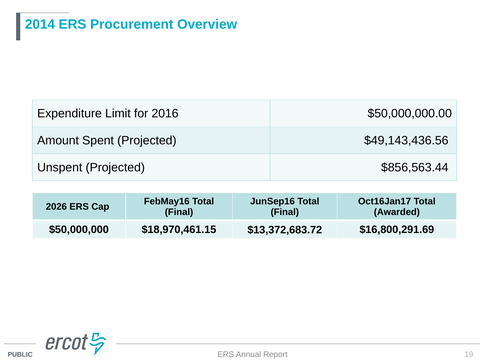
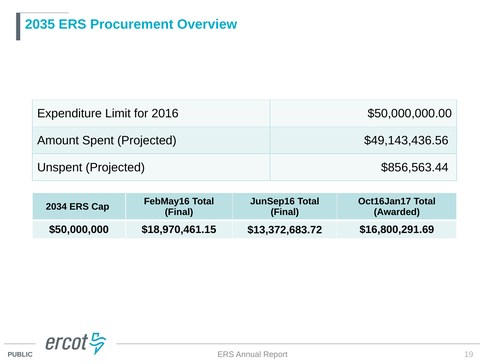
2014: 2014 -> 2035
2026: 2026 -> 2034
